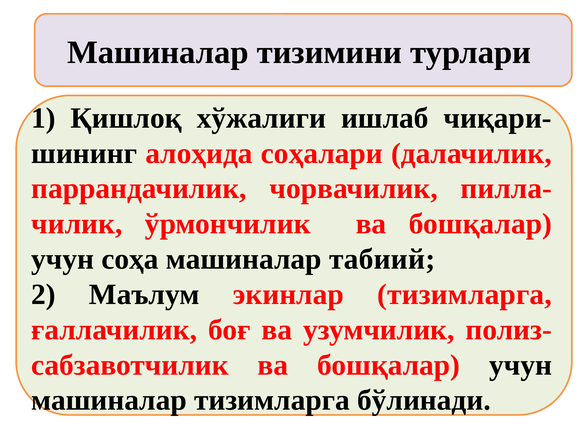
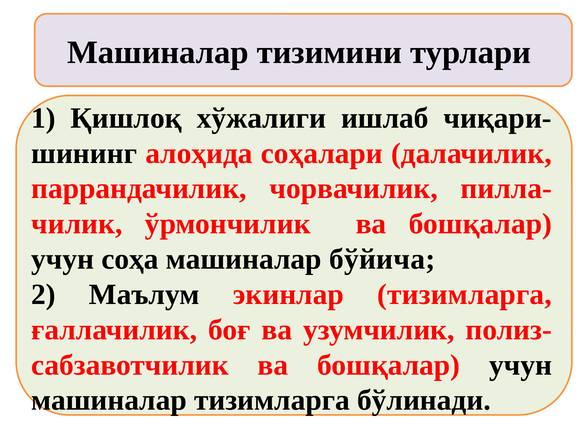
табиий: табиий -> бўйича
